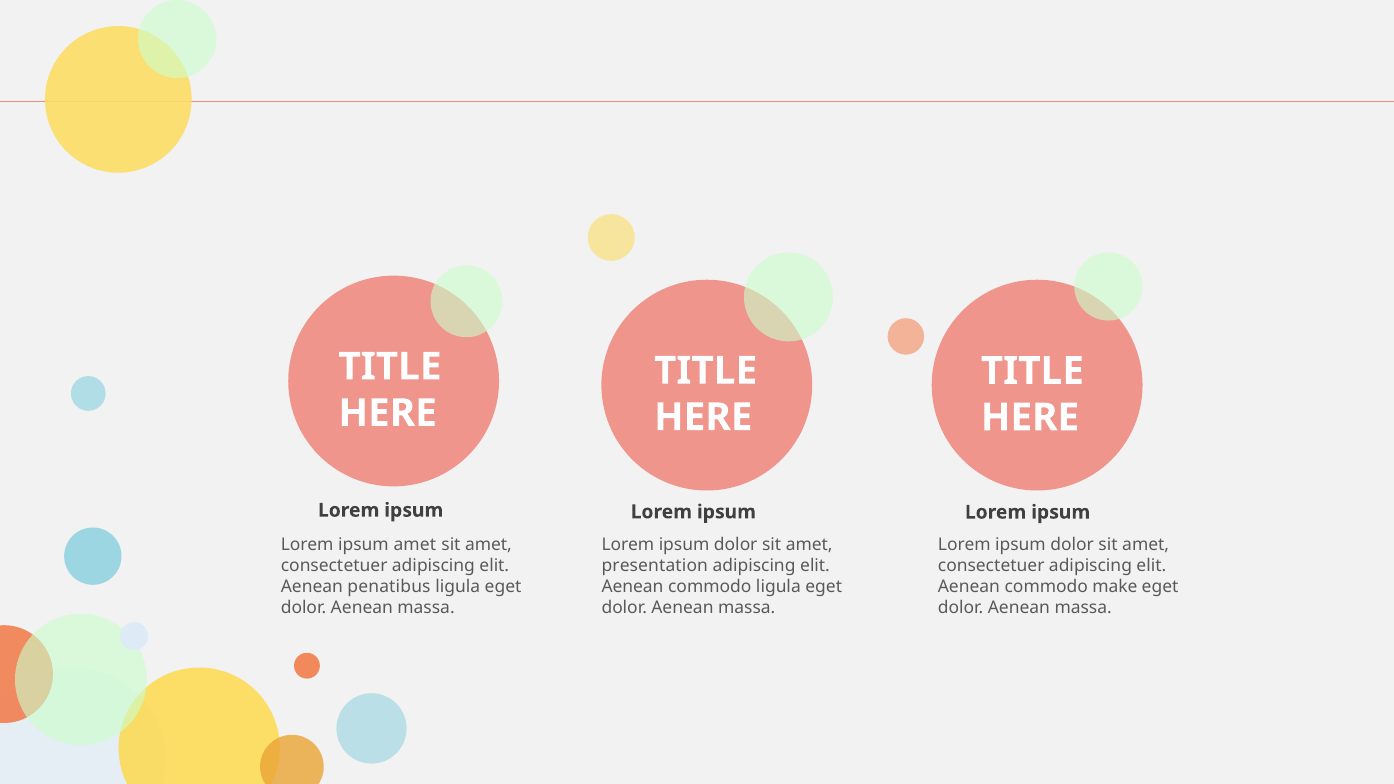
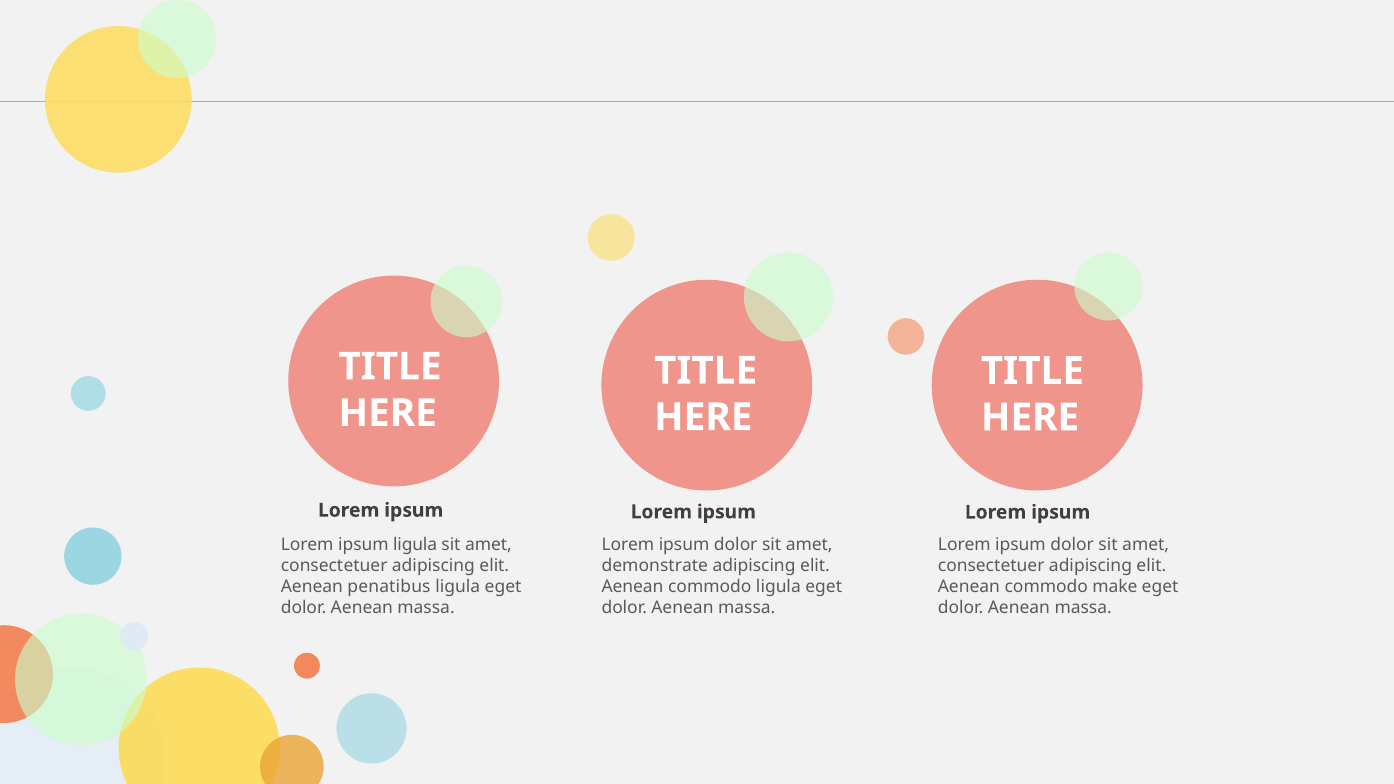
ipsum amet: amet -> ligula
presentation: presentation -> demonstrate
